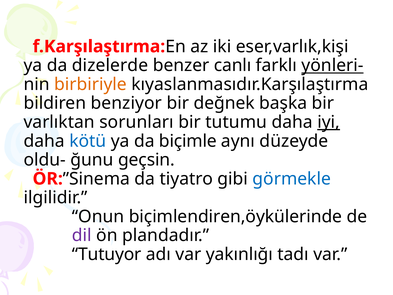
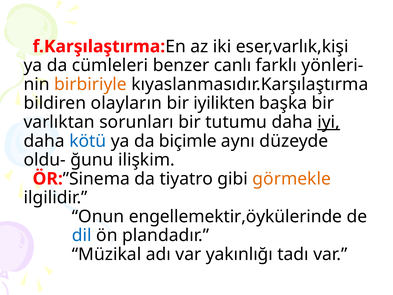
dizelerde: dizelerde -> cümleleri
yönleri- underline: present -> none
benziyor: benziyor -> olayların
değnek: değnek -> iyilikten
geçsin: geçsin -> ilişkim
görmekle colour: blue -> orange
biçimlendiren,öykülerinde: biçimlendiren,öykülerinde -> engellemektir,öykülerinde
dil colour: purple -> blue
Tutuyor: Tutuyor -> Müzikal
